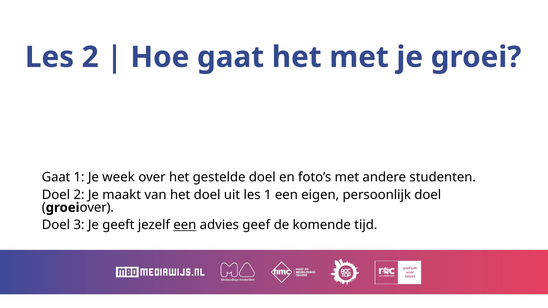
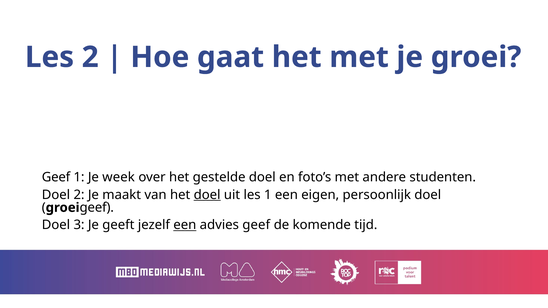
Gaat at (56, 177): Gaat -> Geef
doel at (207, 195) underline: none -> present
over at (97, 208): over -> geef
